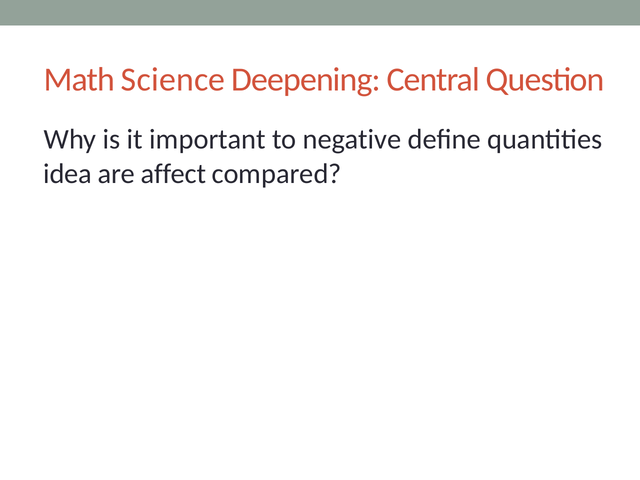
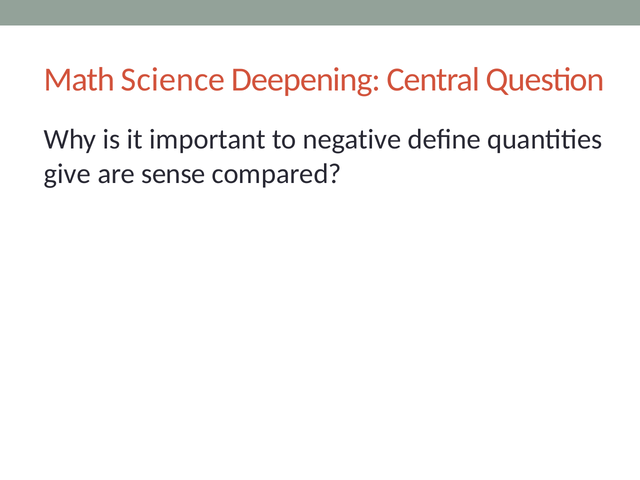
idea: idea -> give
affect: affect -> sense
